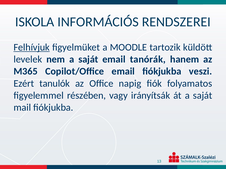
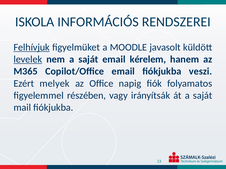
tartozik: tartozik -> javasolt
levelek underline: none -> present
tanórák: tanórák -> kérelem
tanulók: tanulók -> melyek
